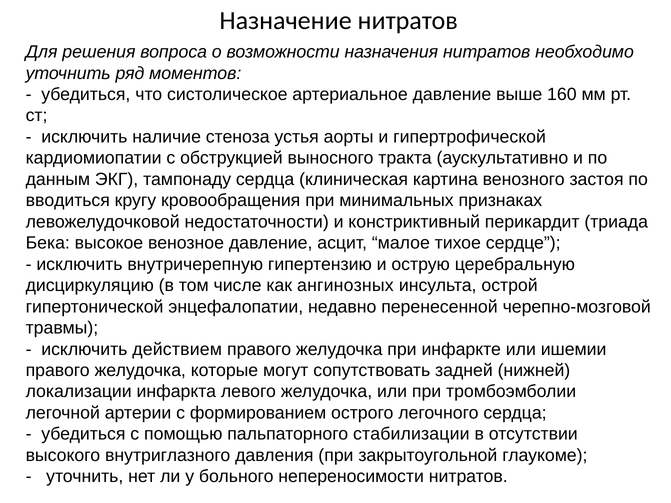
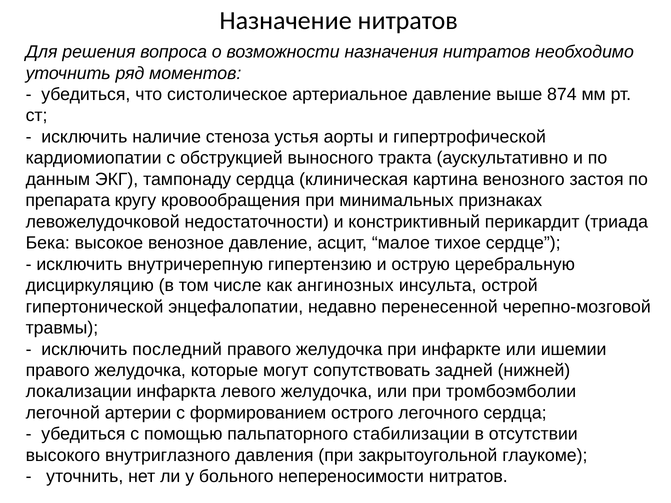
160: 160 -> 874
вводиться: вводиться -> препарата
действием: действием -> последний
